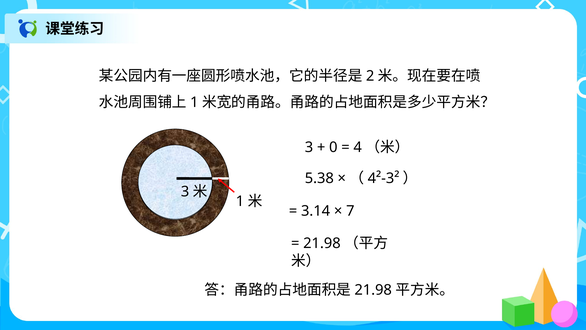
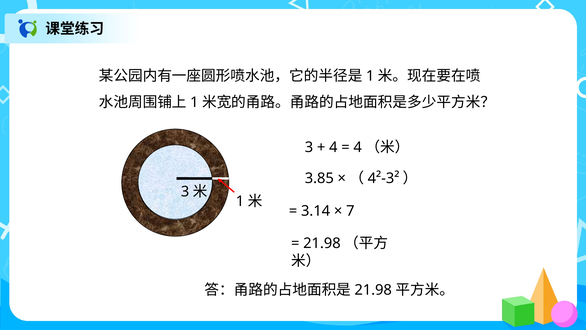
2 at (370, 76): 2 -> 1
0 at (333, 147): 0 -> 4
5.38: 5.38 -> 3.85
